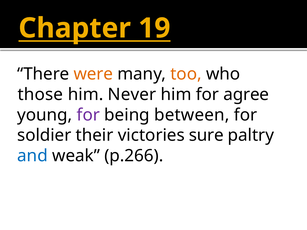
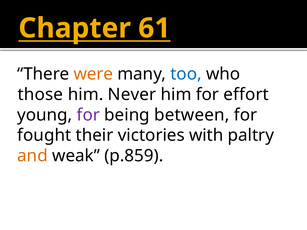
19: 19 -> 61
too colour: orange -> blue
agree: agree -> effort
soldier: soldier -> fought
sure: sure -> with
and colour: blue -> orange
p.266: p.266 -> p.859
